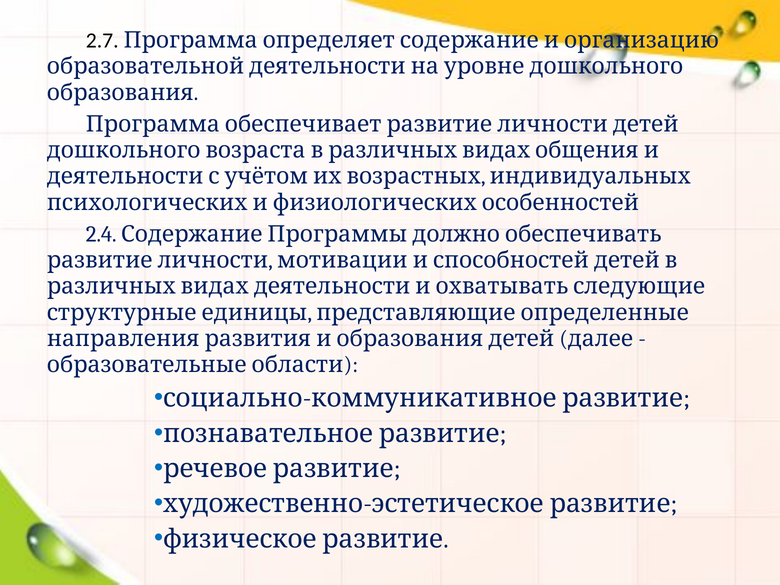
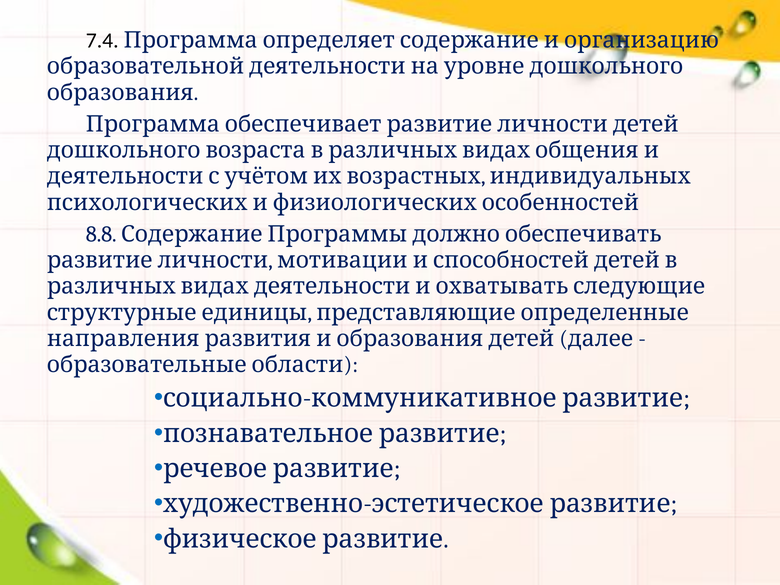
2.7: 2.7 -> 7.4
2.4: 2.4 -> 8.8
